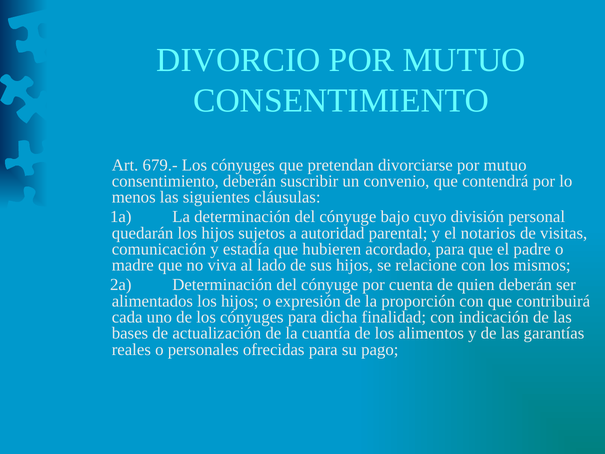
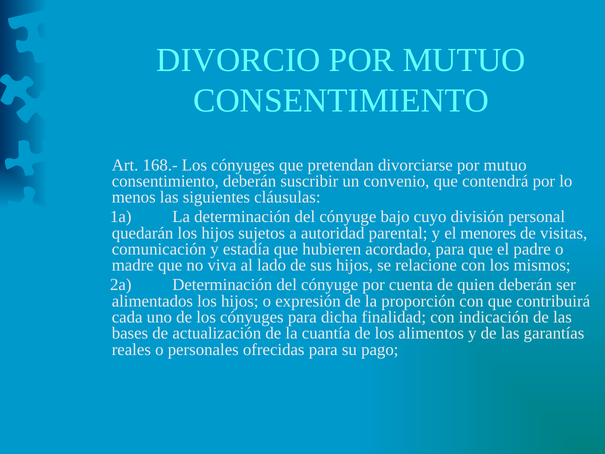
679.-: 679.- -> 168.-
notarios: notarios -> menores
